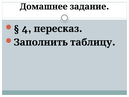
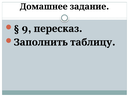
4: 4 -> 9
